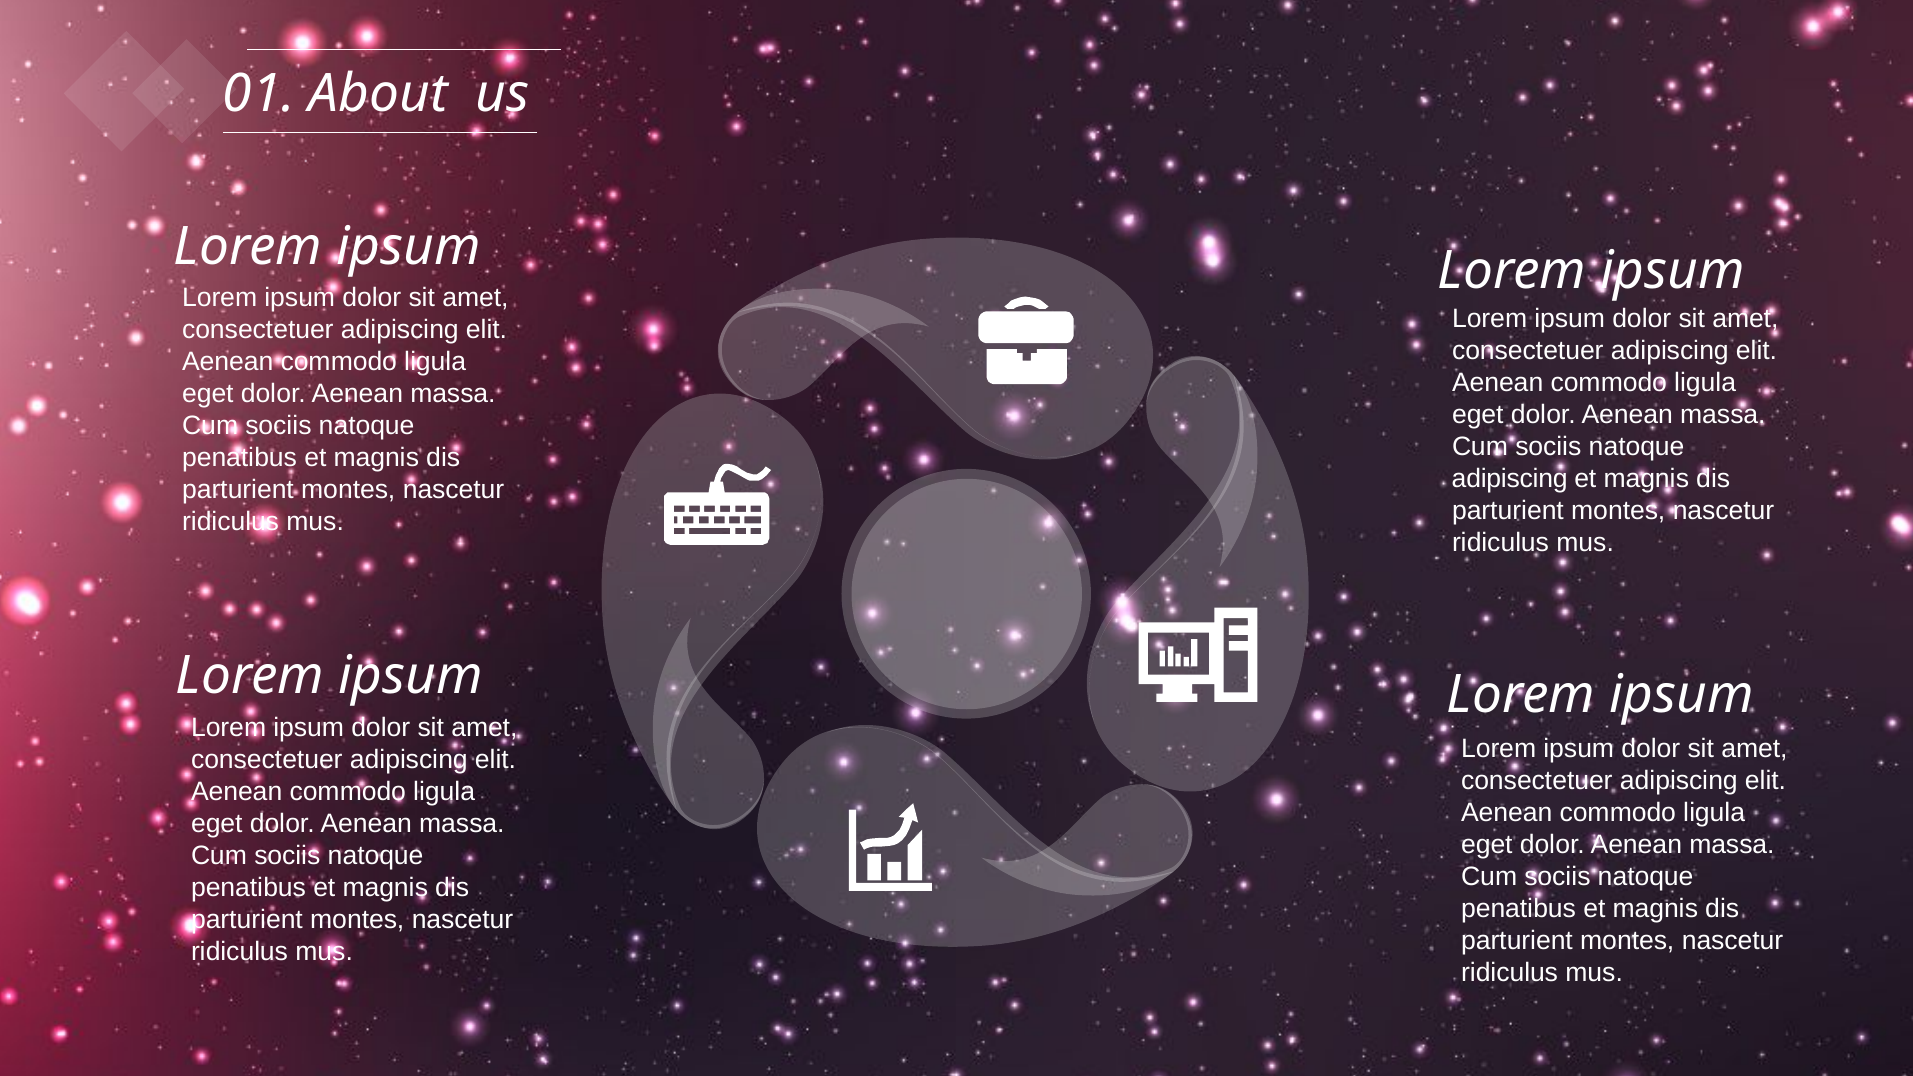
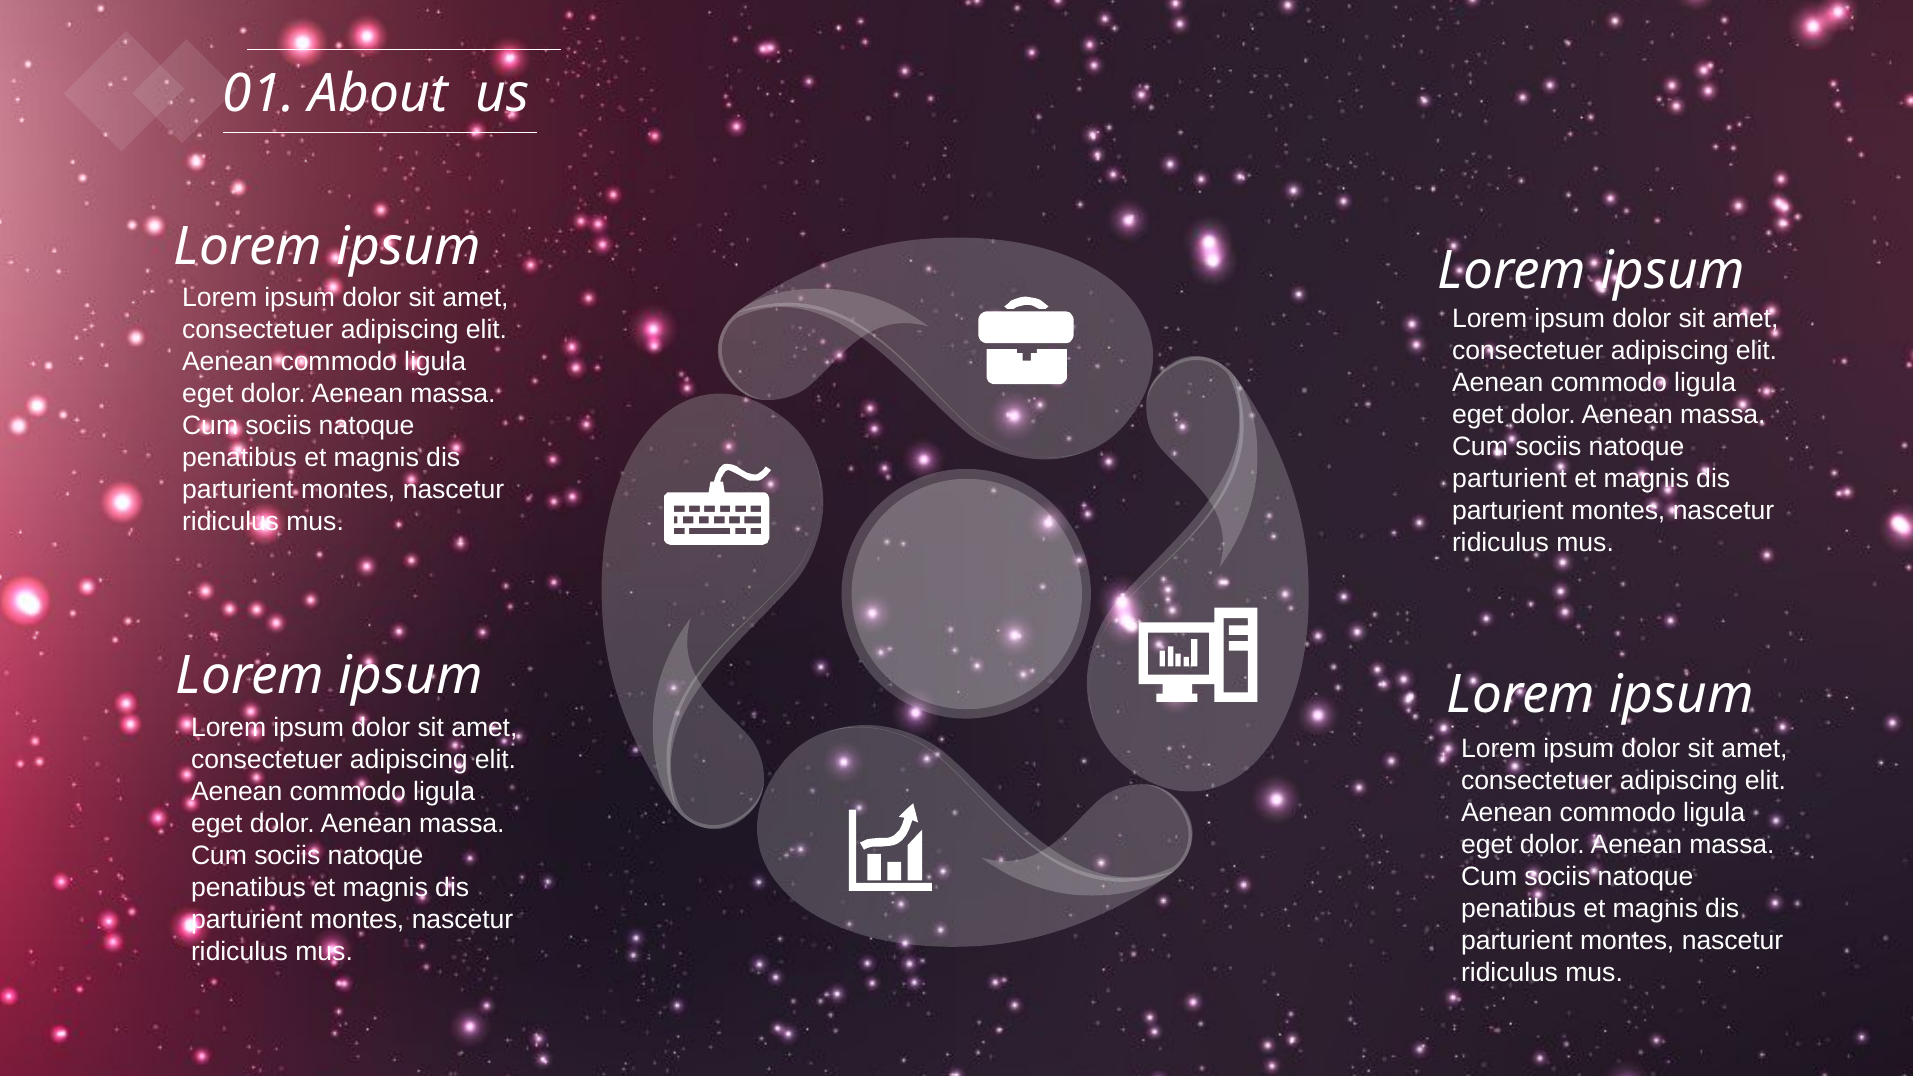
adipiscing at (1510, 479): adipiscing -> parturient
